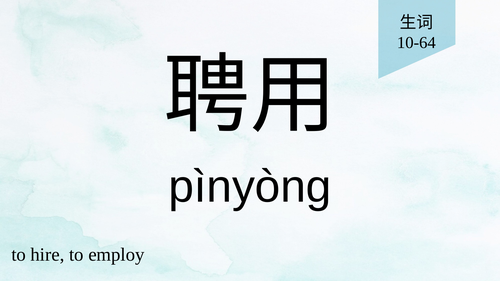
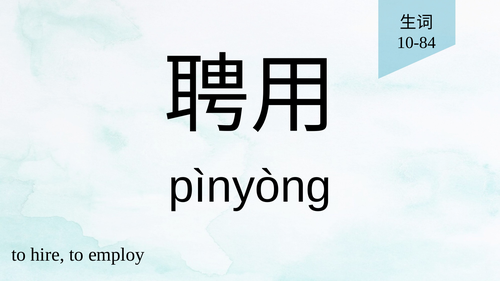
10-64: 10-64 -> 10-84
